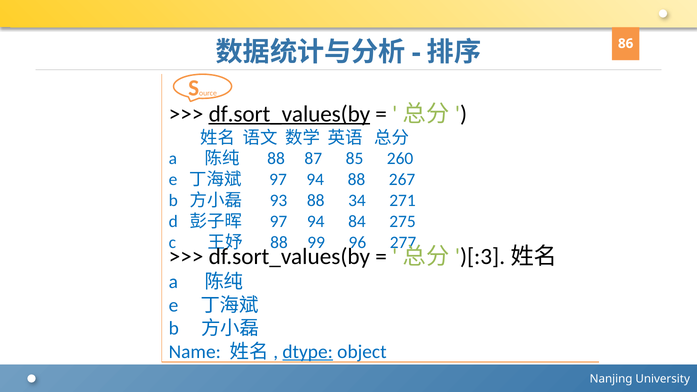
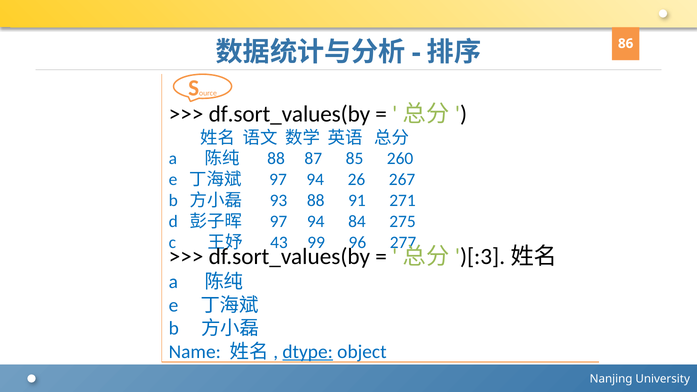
df.sort_values(by at (289, 114) underline: present -> none
94 88: 88 -> 26
34: 34 -> 91
88 at (279, 242): 88 -> 43
